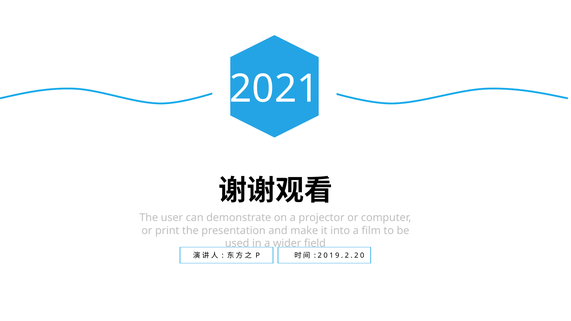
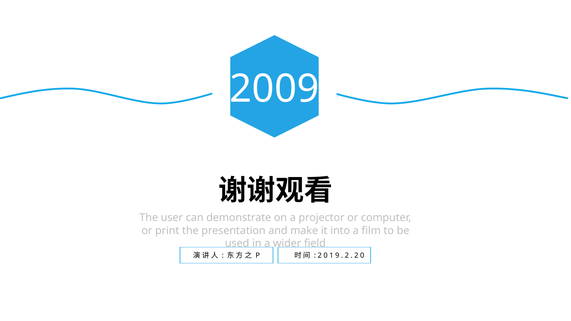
2021: 2021 -> 2009
